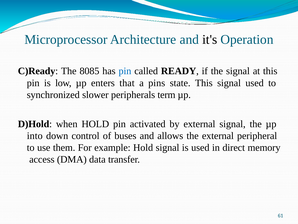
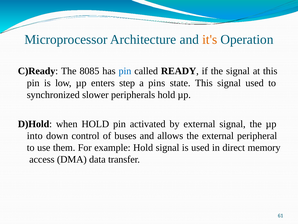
it's colour: black -> orange
that: that -> step
peripherals term: term -> hold
